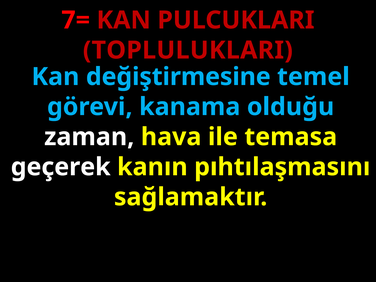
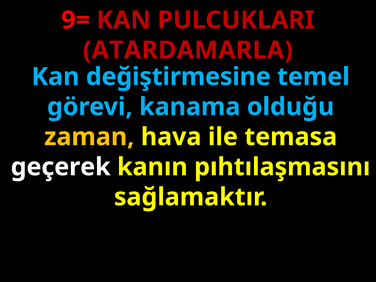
7=: 7= -> 9=
TOPLULUKLARI: TOPLULUKLARI -> ATARDAMARLA
zaman colour: white -> yellow
